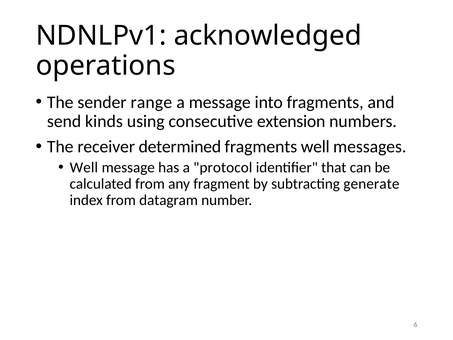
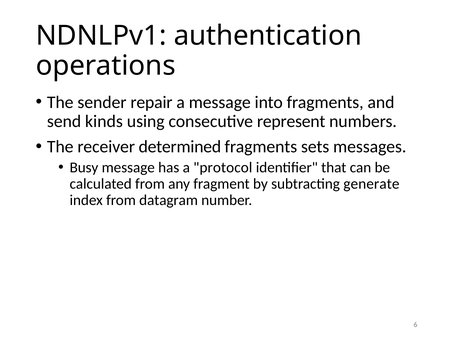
acknowledged: acknowledged -> authentication
range: range -> repair
extension: extension -> represent
fragments well: well -> sets
Well at (84, 167): Well -> Busy
